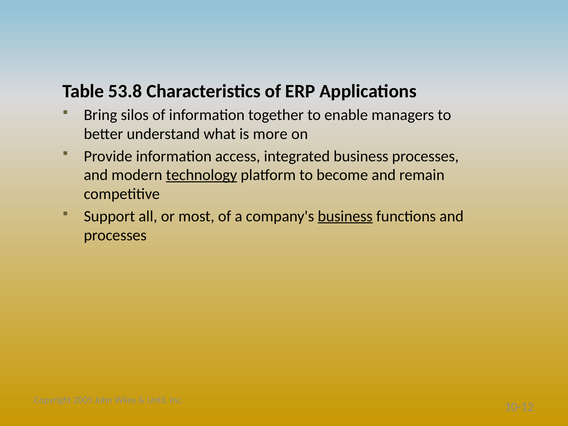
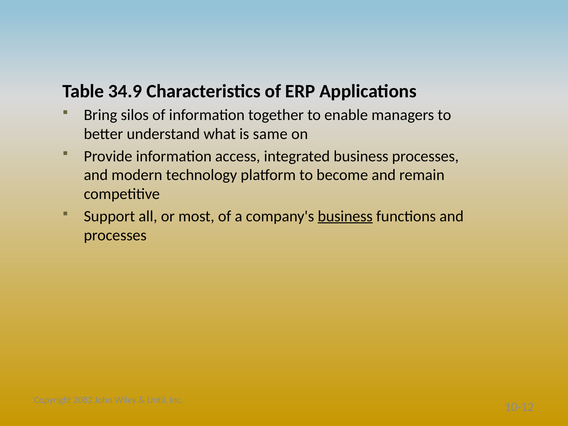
53.8: 53.8 -> 34.9
more: more -> same
technology underline: present -> none
2005: 2005 -> 2082
